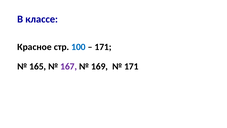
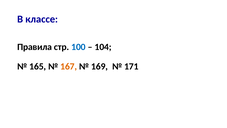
Красное: Красное -> Правила
171 at (103, 47): 171 -> 104
167 colour: purple -> orange
